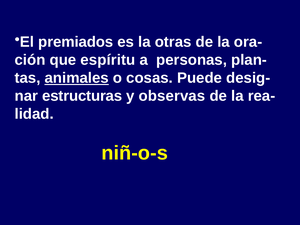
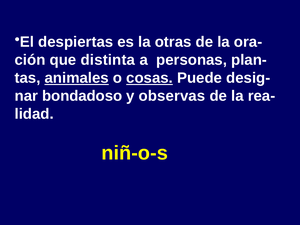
premiados: premiados -> despiertas
espíritu: espíritu -> distinta
cosas underline: none -> present
estructuras: estructuras -> bondadoso
